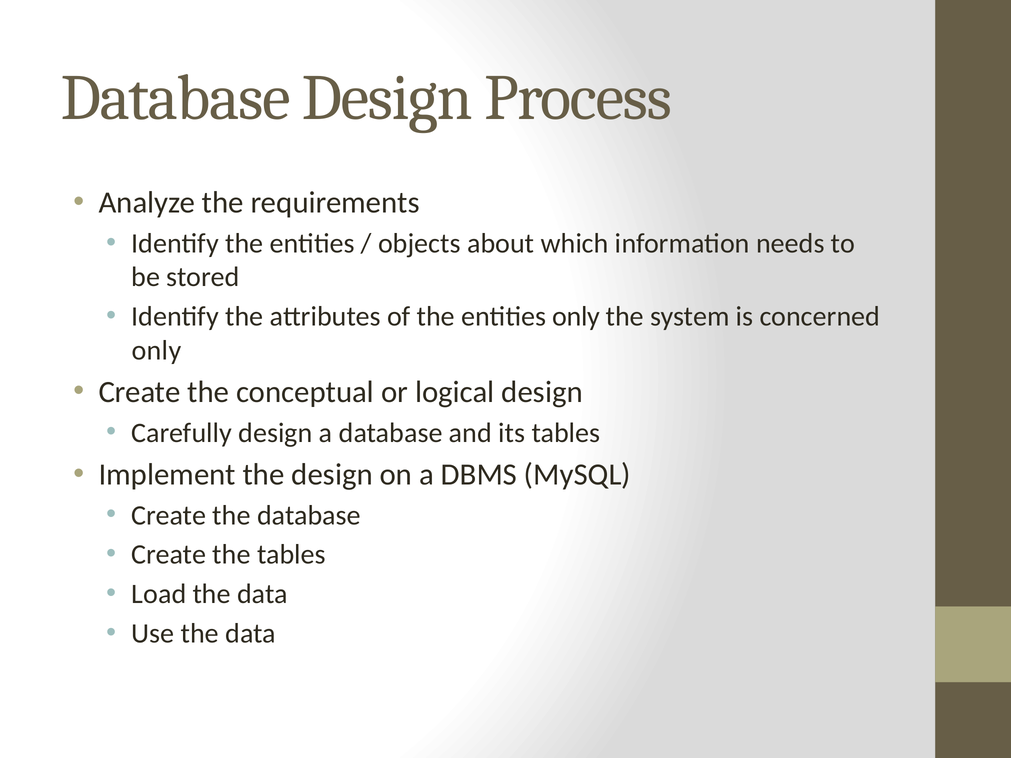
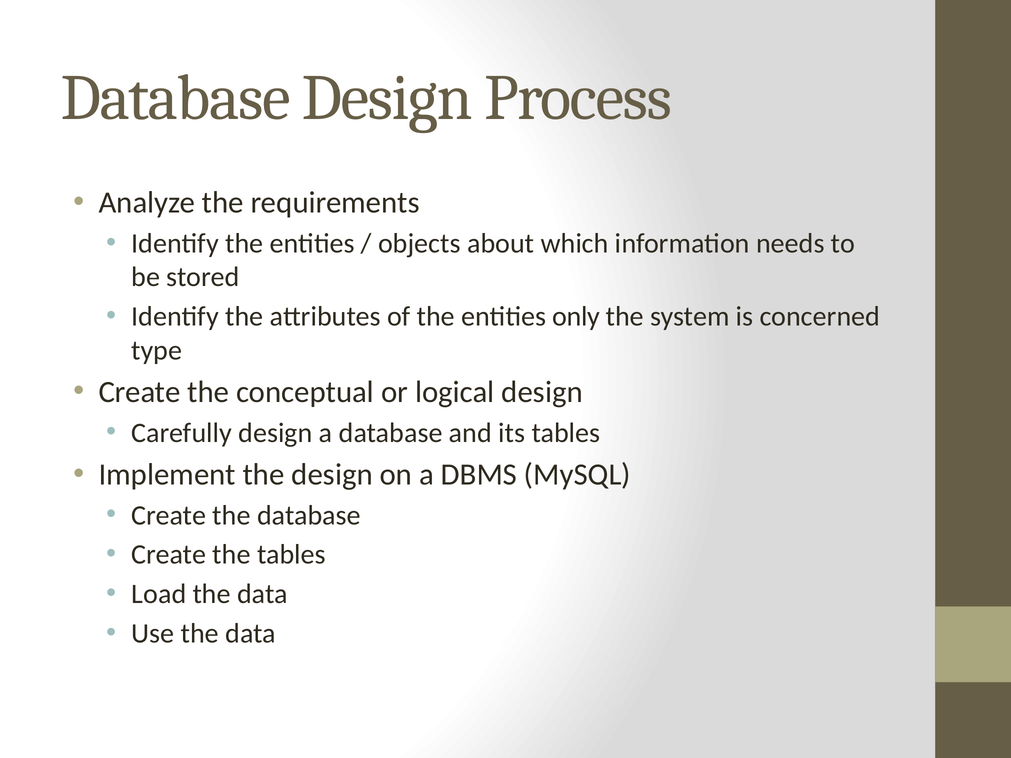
only at (157, 350): only -> type
